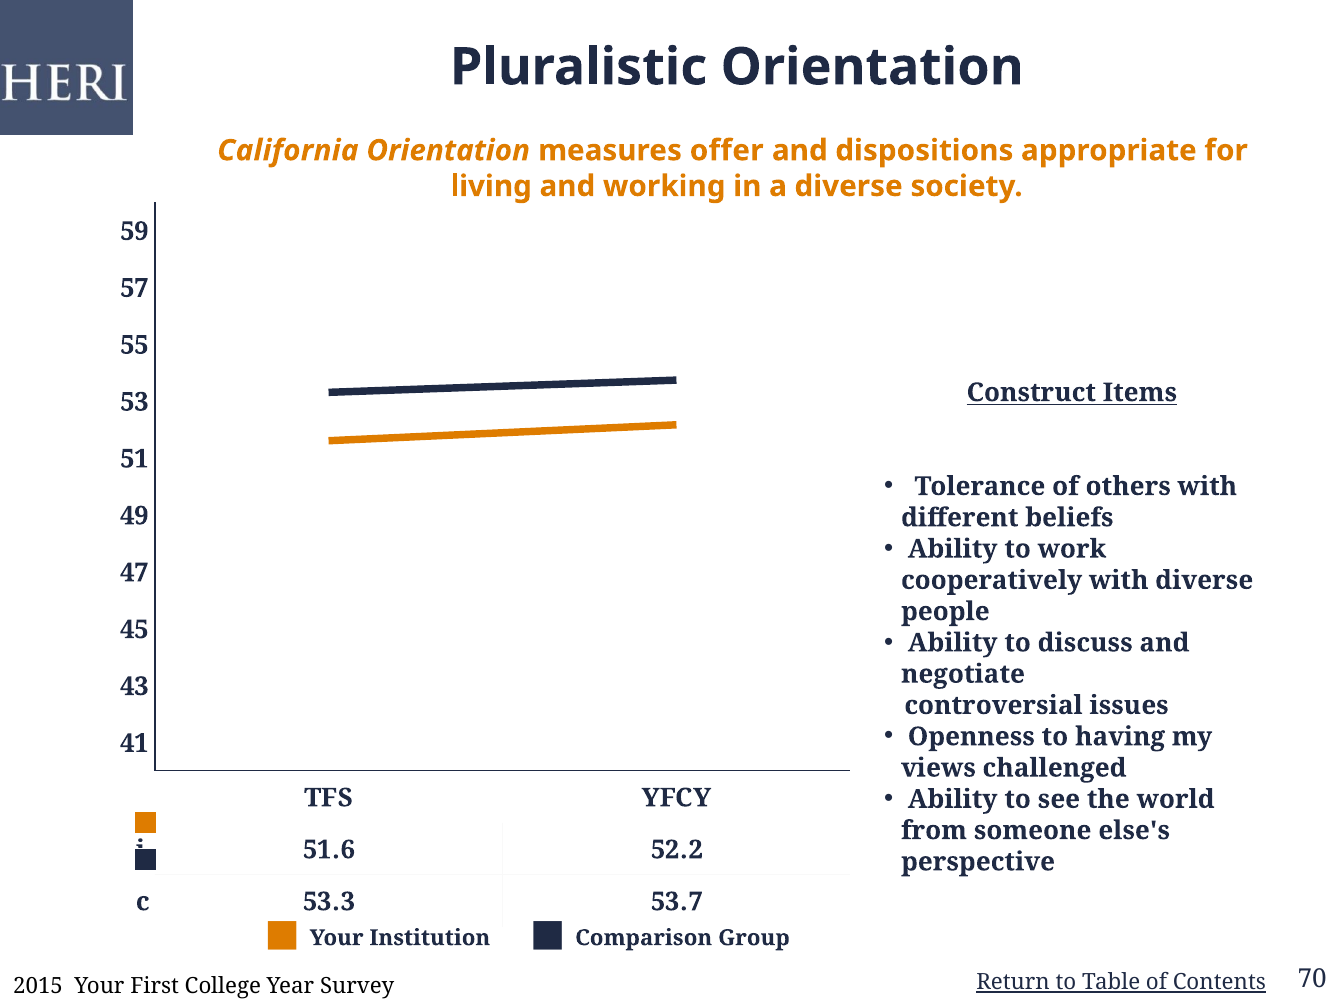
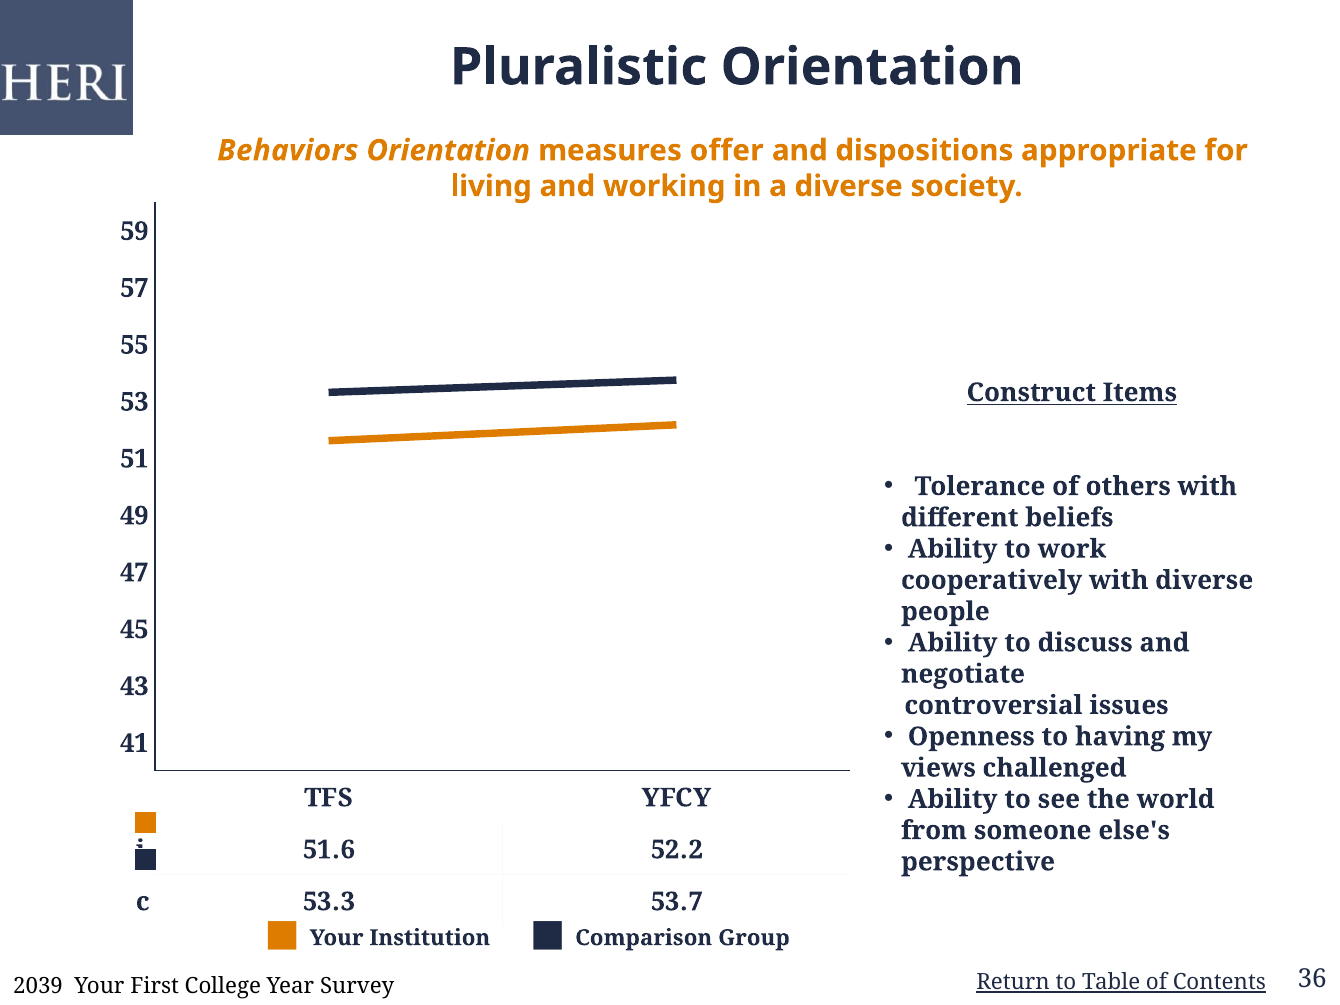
California: California -> Behaviors
70: 70 -> 36
2015: 2015 -> 2039
